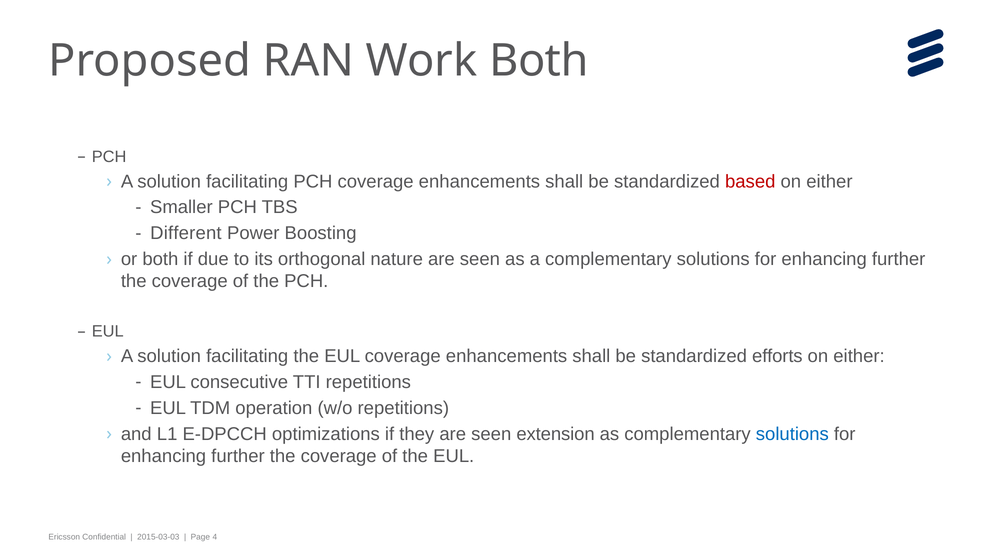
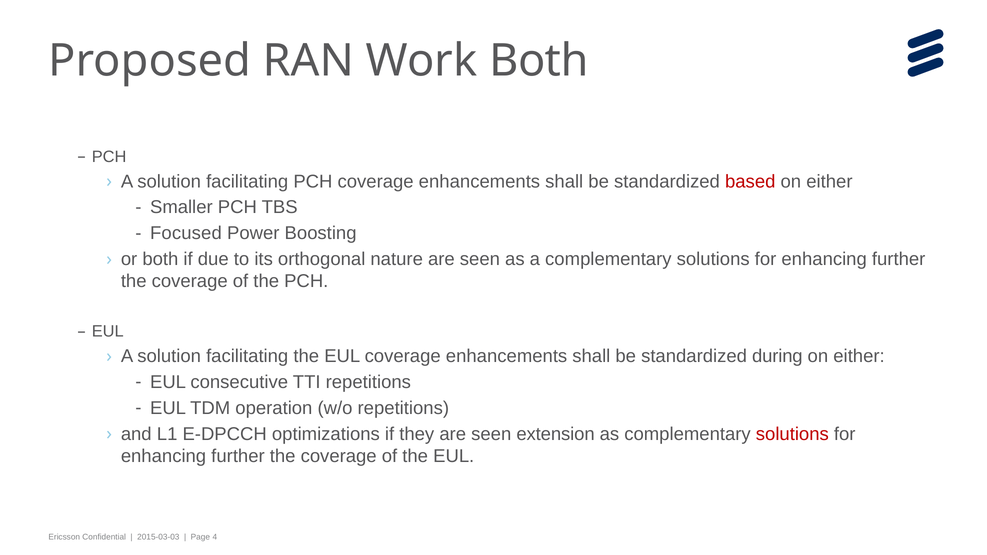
Different: Different -> Focused
efforts: efforts -> during
solutions at (792, 434) colour: blue -> red
